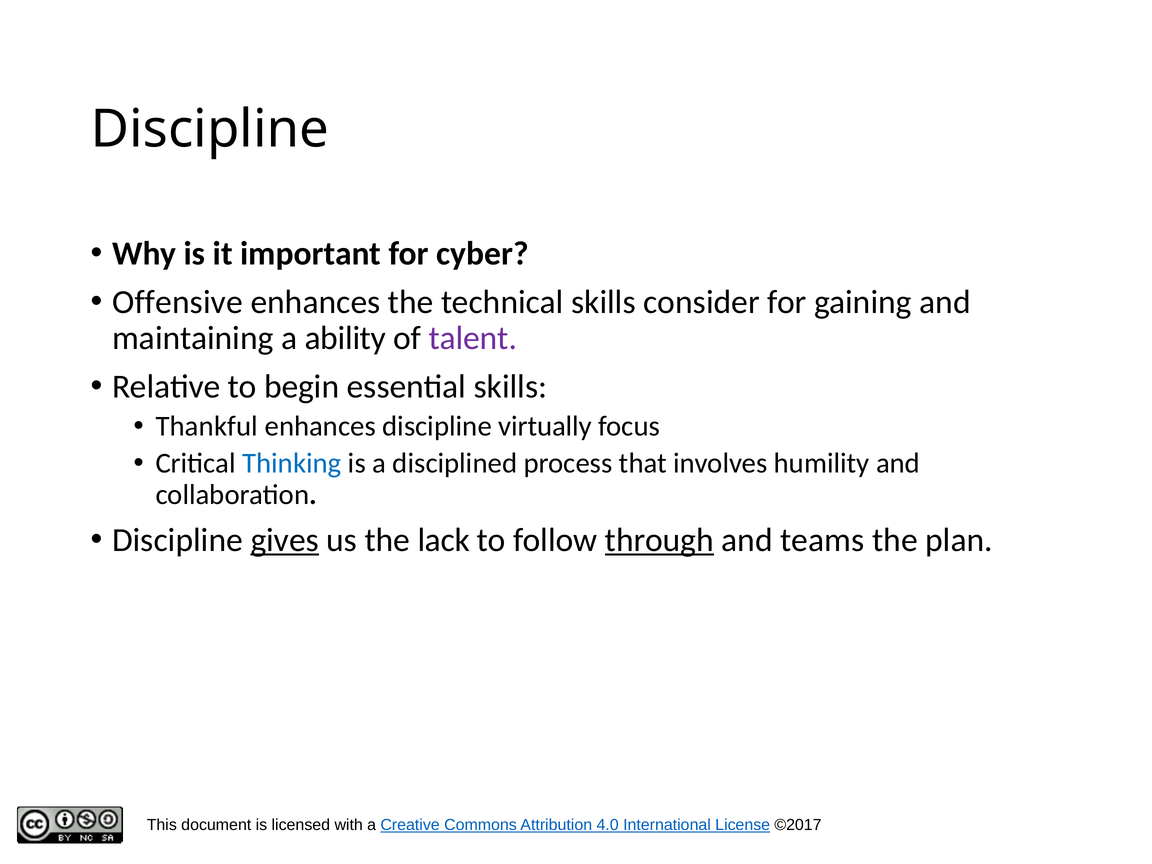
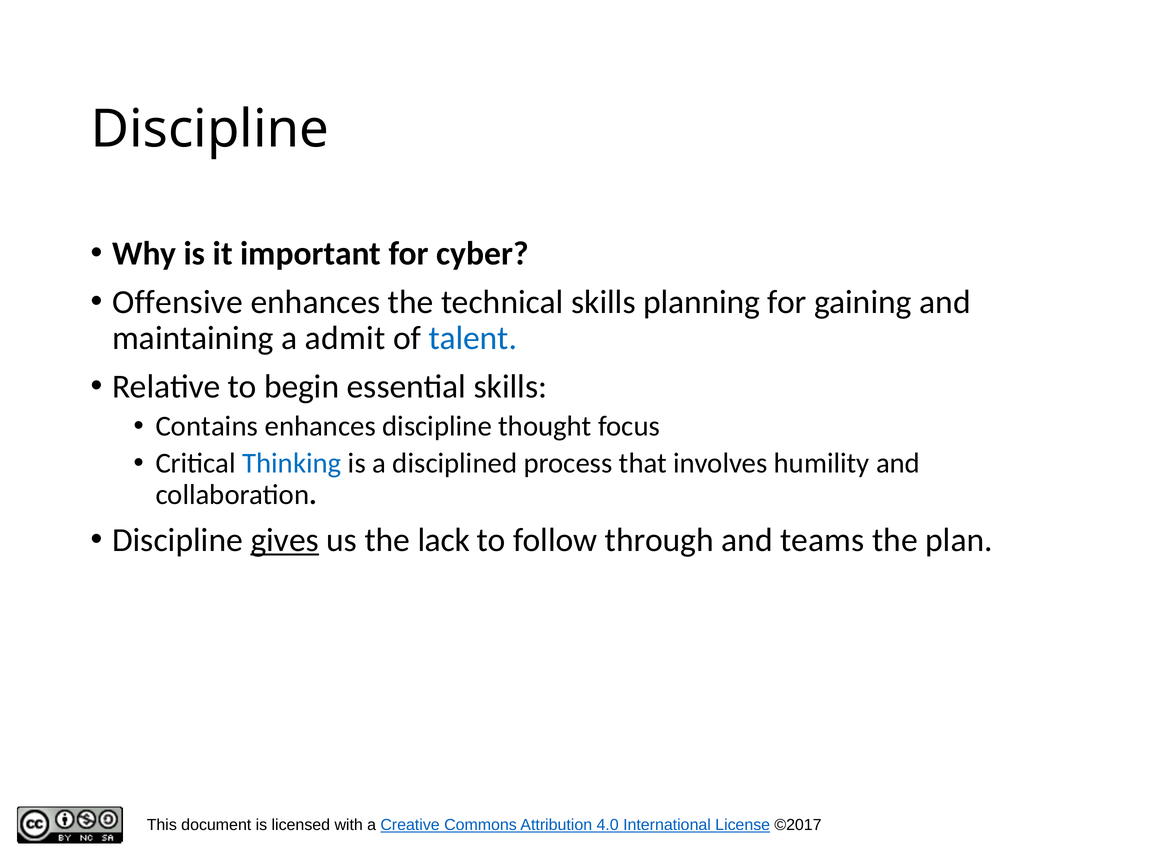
consider: consider -> planning
ability: ability -> admit
talent colour: purple -> blue
Thankful: Thankful -> Contains
virtually: virtually -> thought
through underline: present -> none
